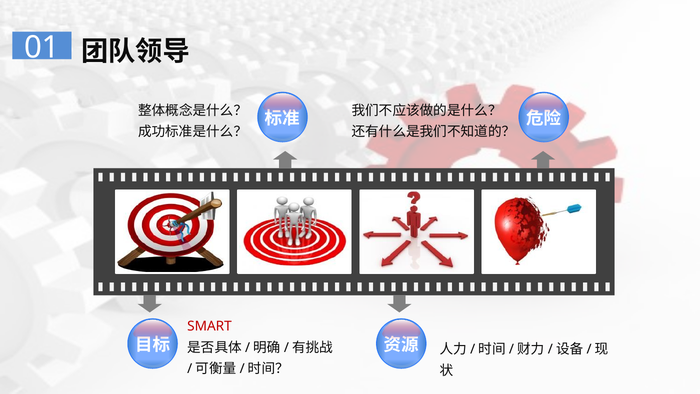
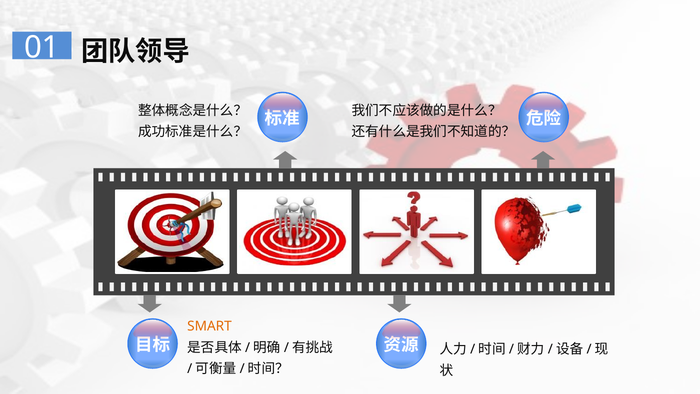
SMART colour: red -> orange
